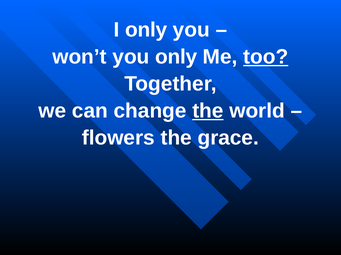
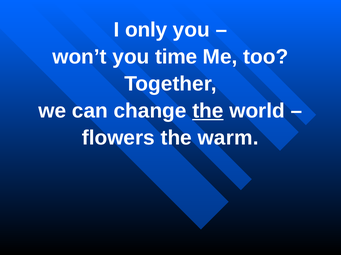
you only: only -> time
too underline: present -> none
grace: grace -> warm
